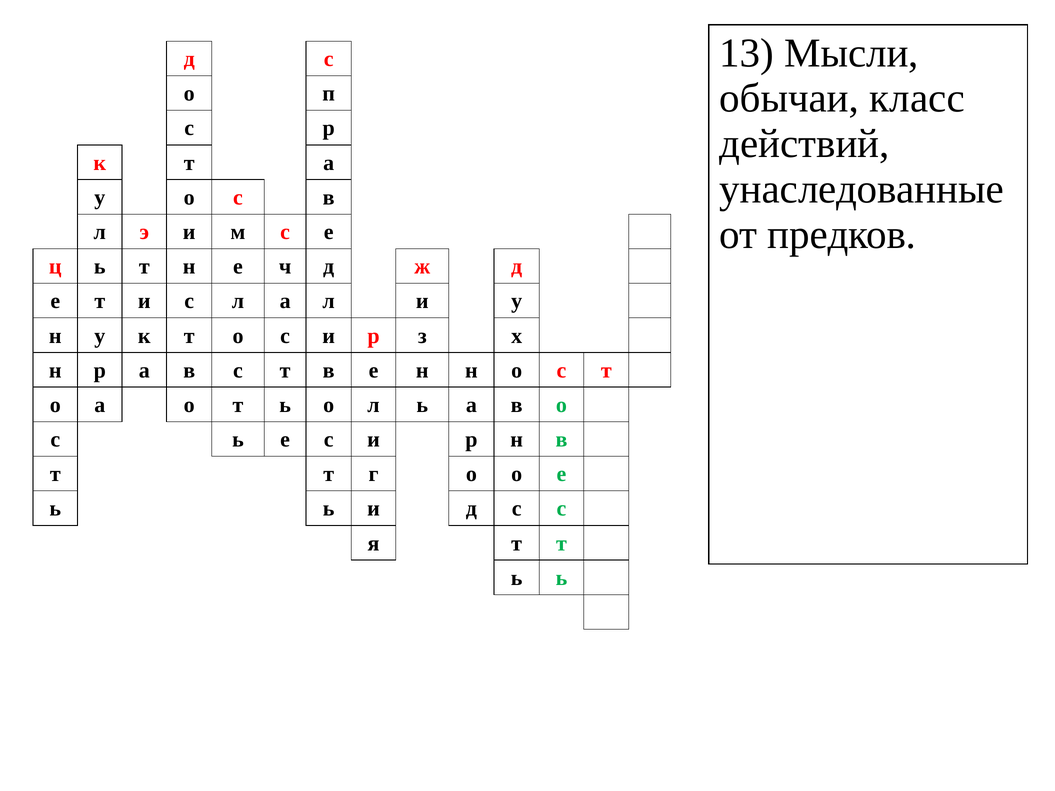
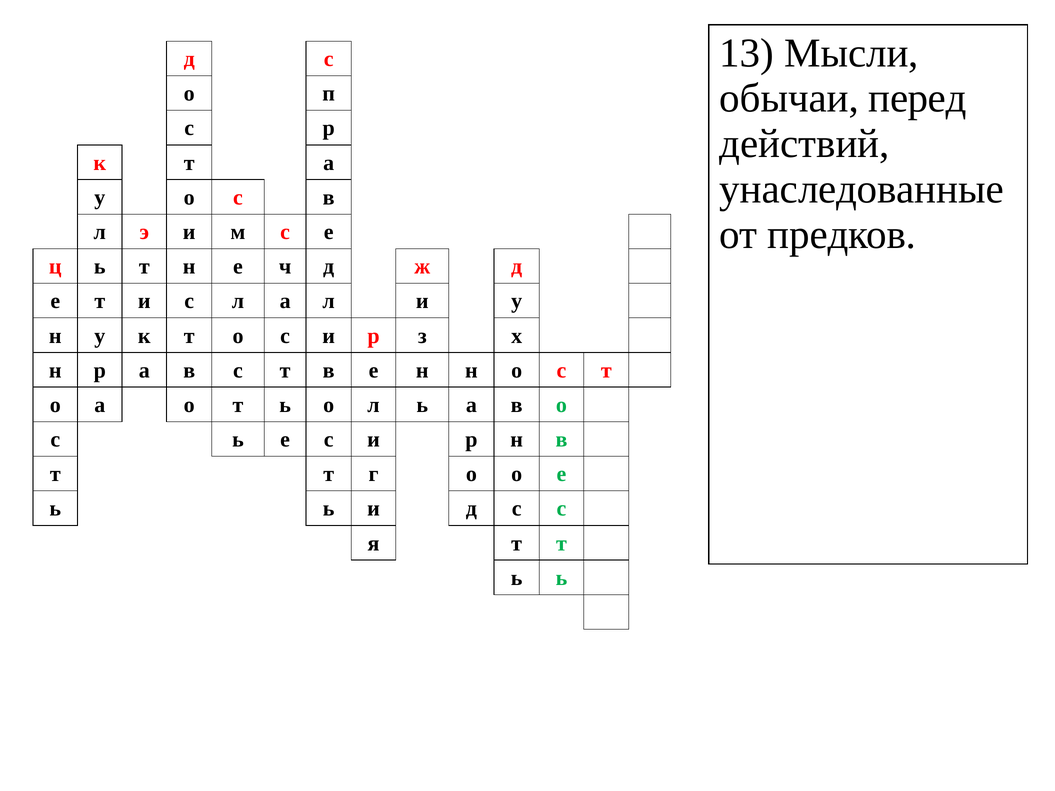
класс: класс -> перед
